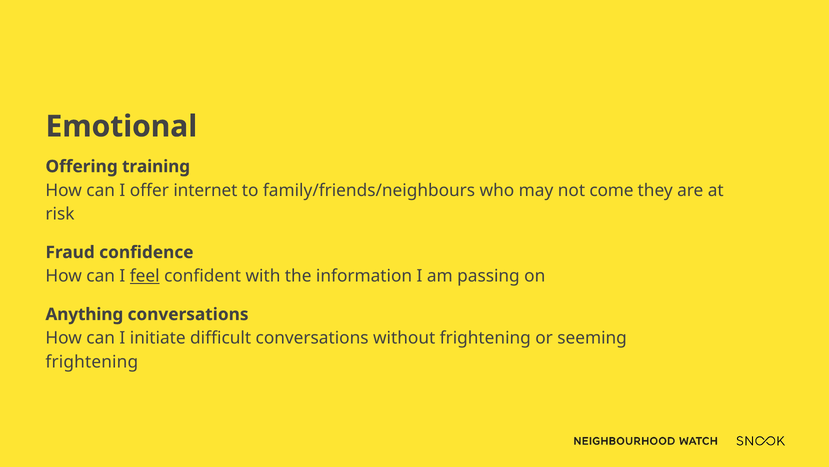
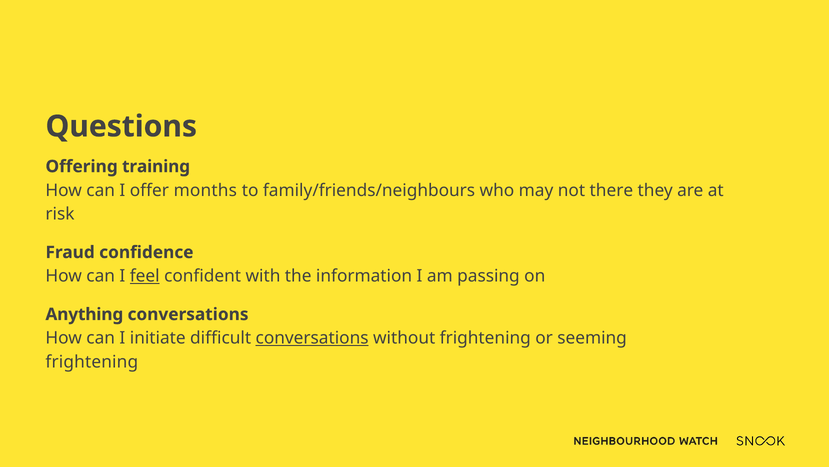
Emotional: Emotional -> Questions
internet: internet -> months
come: come -> there
conversations at (312, 338) underline: none -> present
